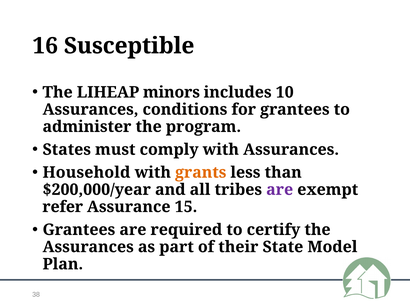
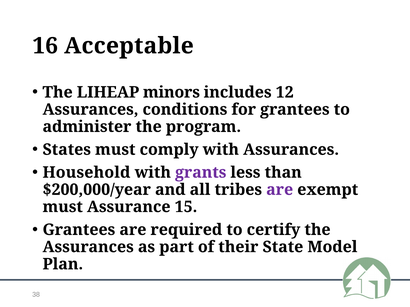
Susceptible: Susceptible -> Acceptable
10: 10 -> 12
grants colour: orange -> purple
refer at (63, 207): refer -> must
